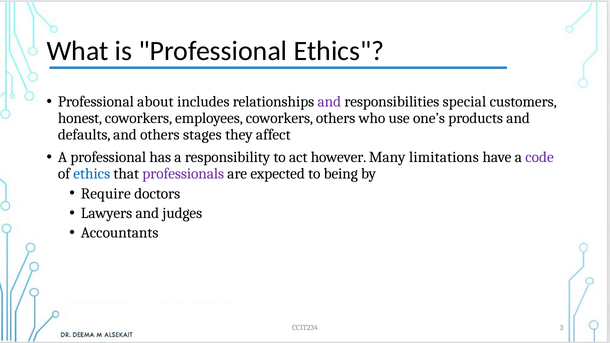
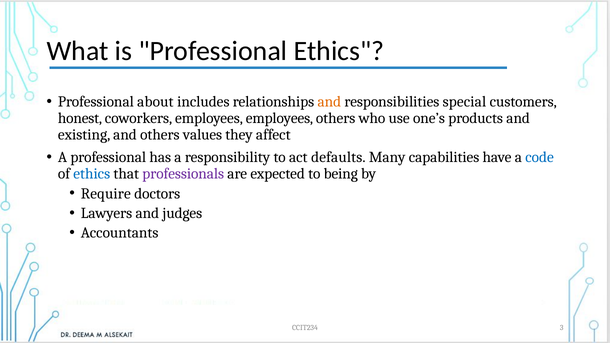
and at (329, 102) colour: purple -> orange
employees coworkers: coworkers -> employees
defaults: defaults -> existing
stages: stages -> values
however: however -> defaults
limitations: limitations -> capabilities
code colour: purple -> blue
